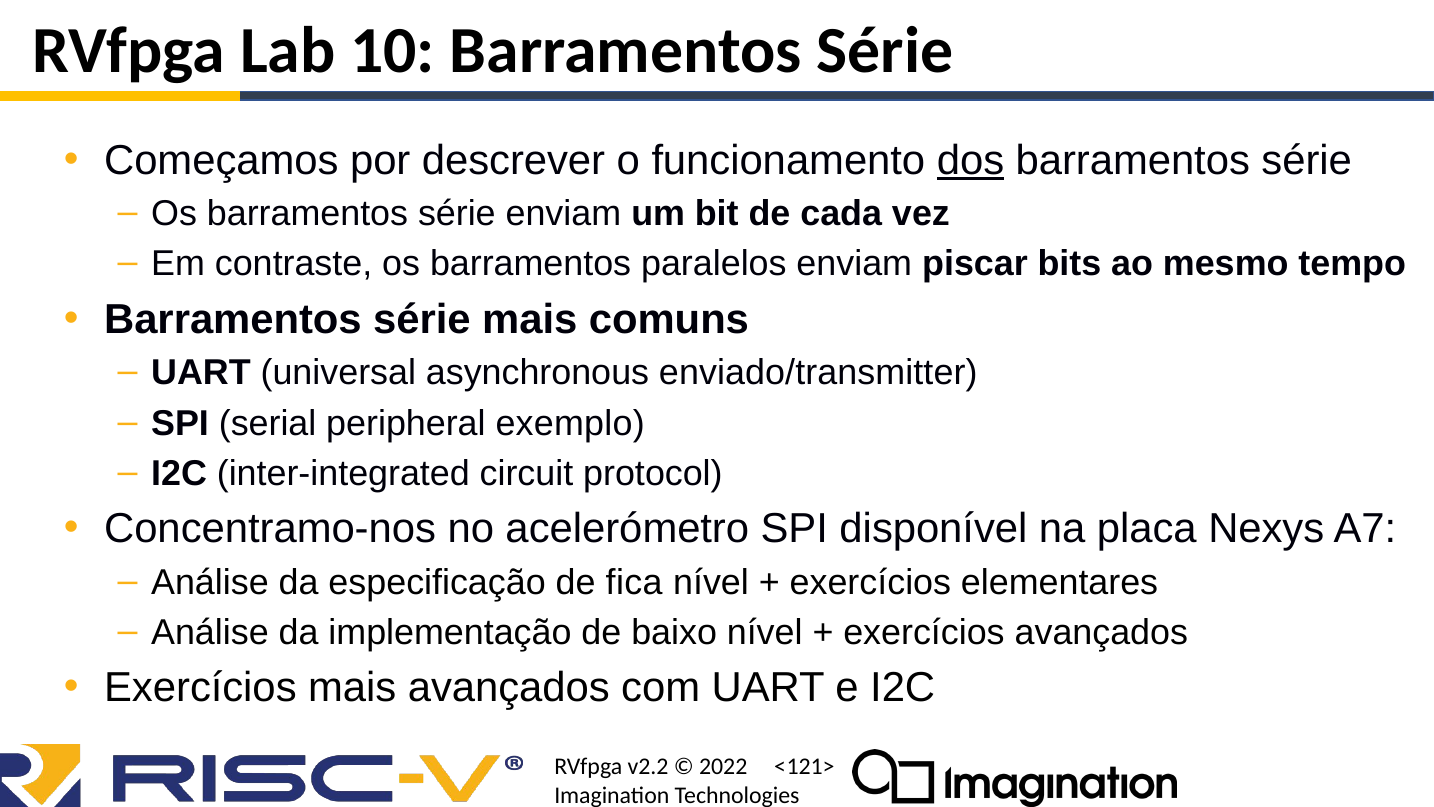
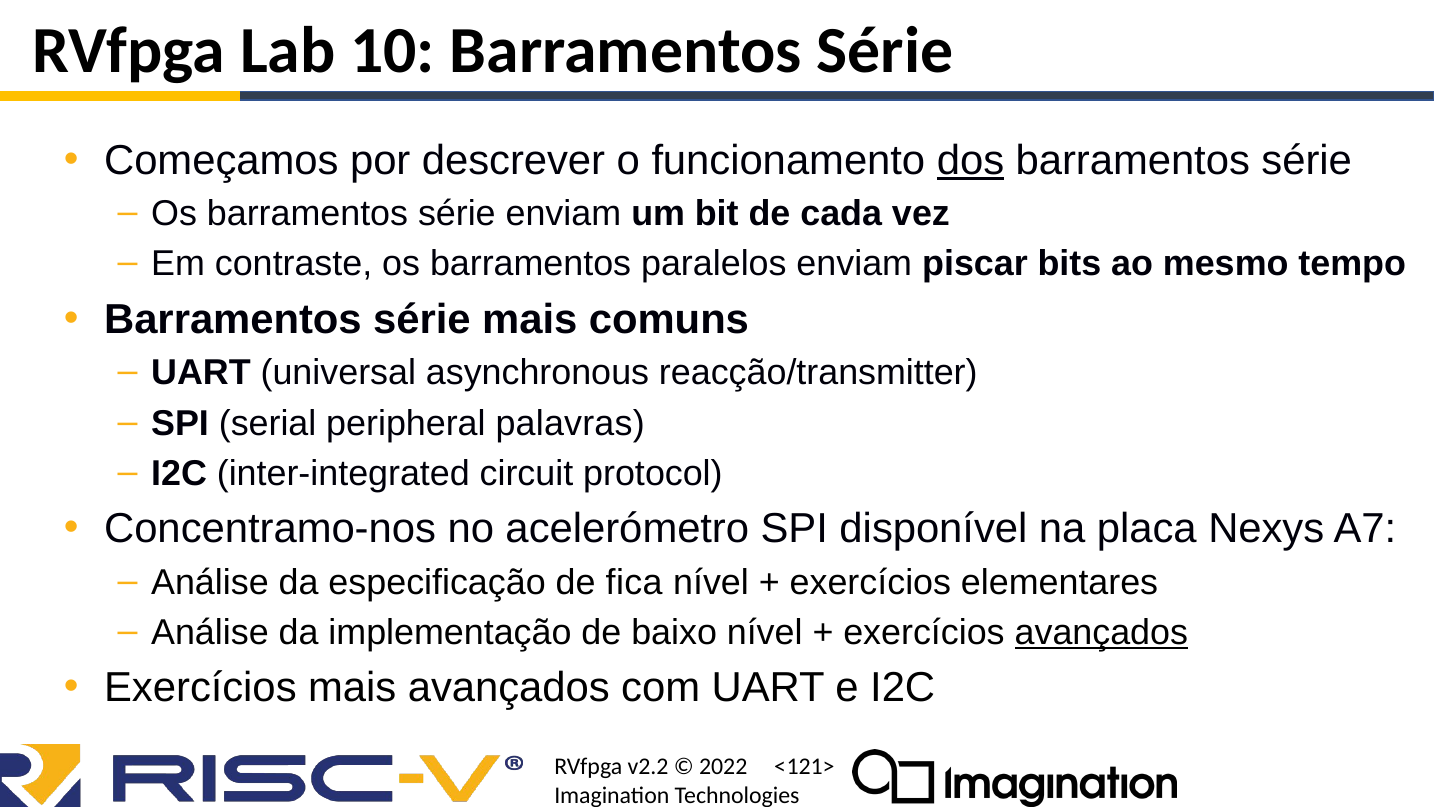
enviado/transmitter: enviado/transmitter -> reacção/transmitter
exemplo: exemplo -> palavras
avançados at (1101, 632) underline: none -> present
